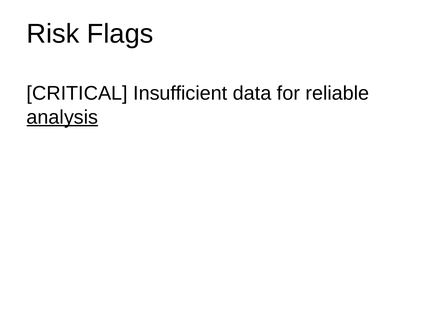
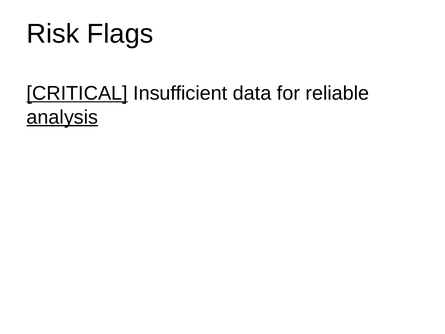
CRITICAL underline: none -> present
